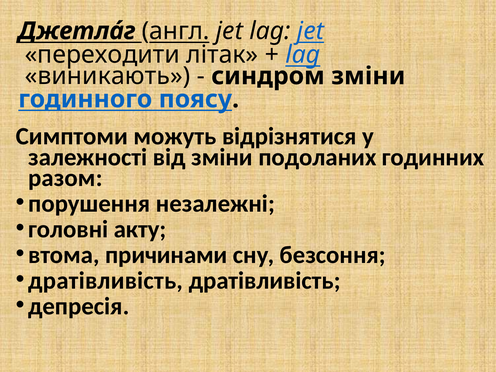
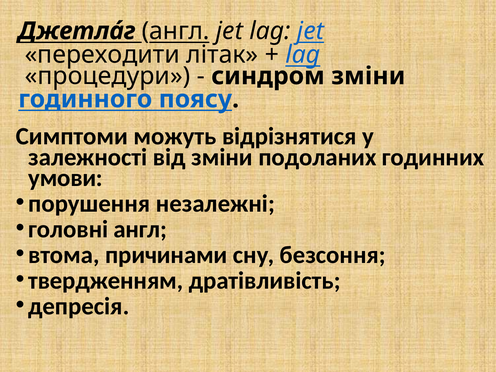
виникають: виникають -> процедури
разом: разом -> умови
головні акту: акту -> англ
дратівливість at (106, 281): дратівливість -> твердженням
